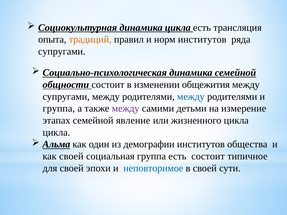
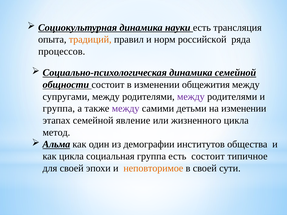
динамика цикла: цикла -> науки
норм институтов: институтов -> российской
супругами at (62, 51): супругами -> процессов
между at (191, 97) colour: blue -> purple
на измерение: измерение -> изменении
цикла at (56, 133): цикла -> метод
как своей: своей -> цикла
неповторимое colour: blue -> orange
